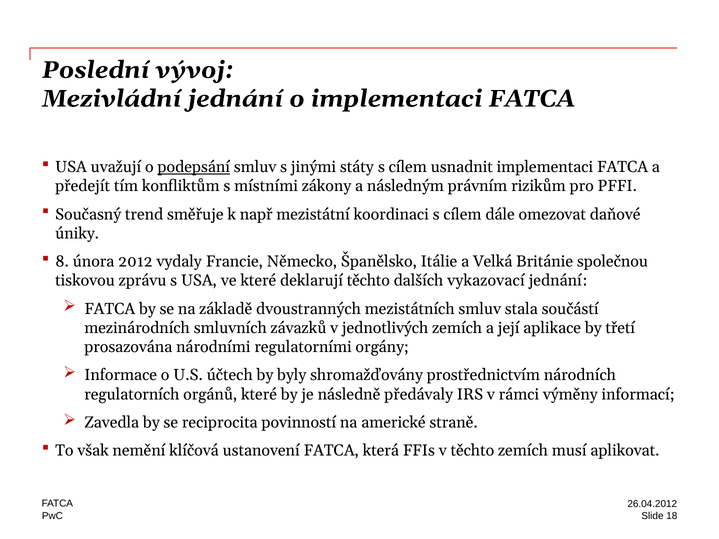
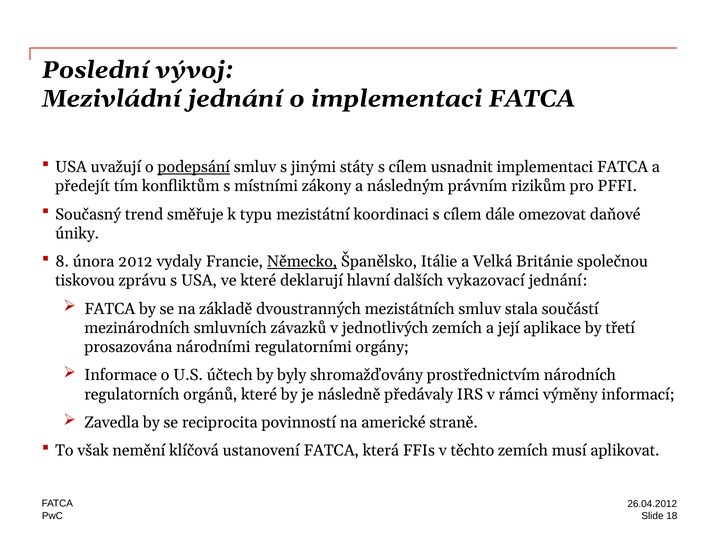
např: např -> typu
Německo underline: none -> present
deklarují těchto: těchto -> hlavní
